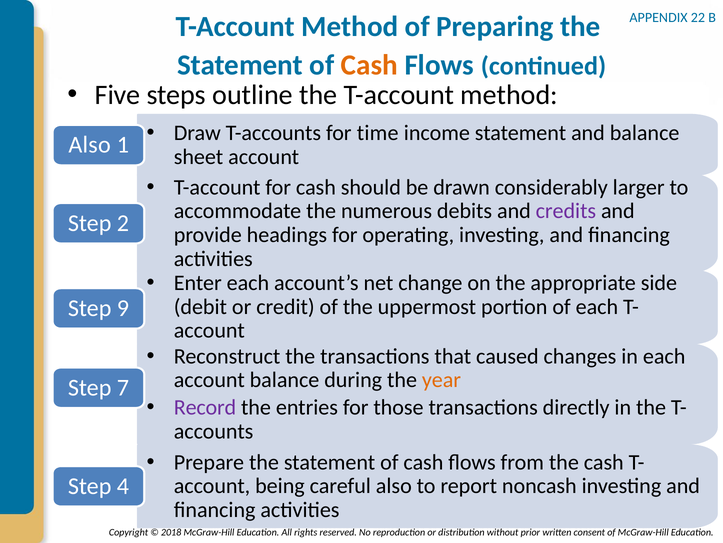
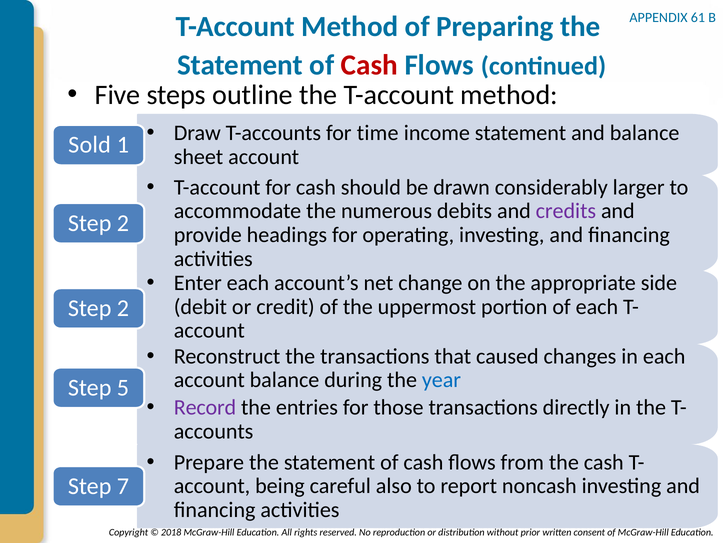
22: 22 -> 61
Cash at (369, 65) colour: orange -> red
Also at (90, 145): Also -> Sold
9 at (123, 308): 9 -> 2
year colour: orange -> blue
7: 7 -> 5
4: 4 -> 7
